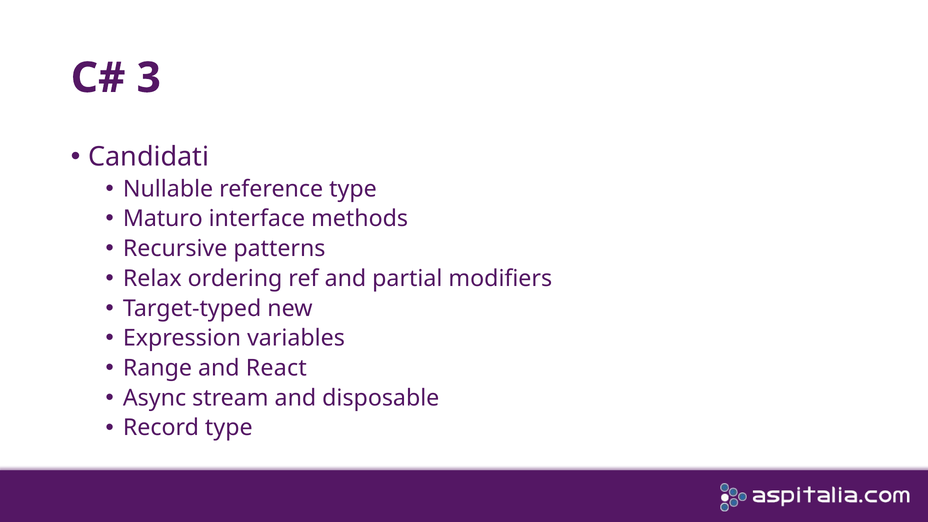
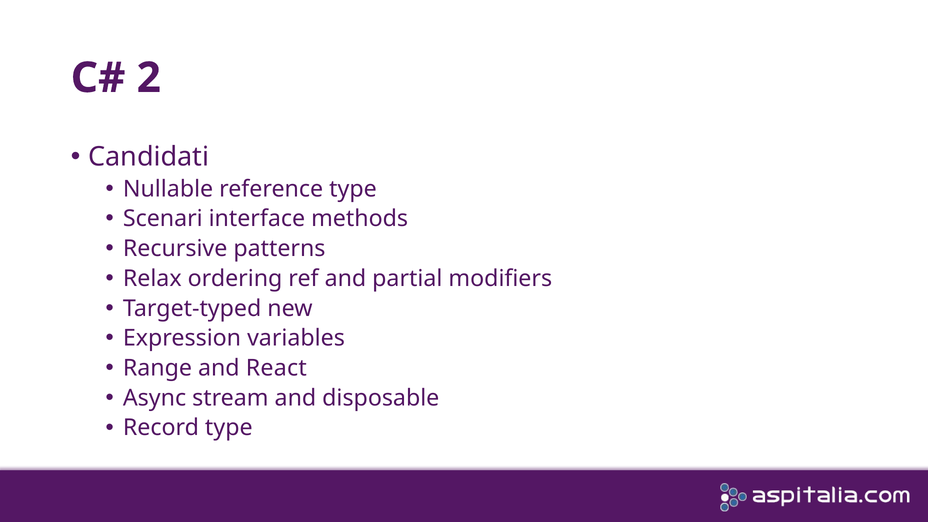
3: 3 -> 2
Maturo: Maturo -> Scenari
